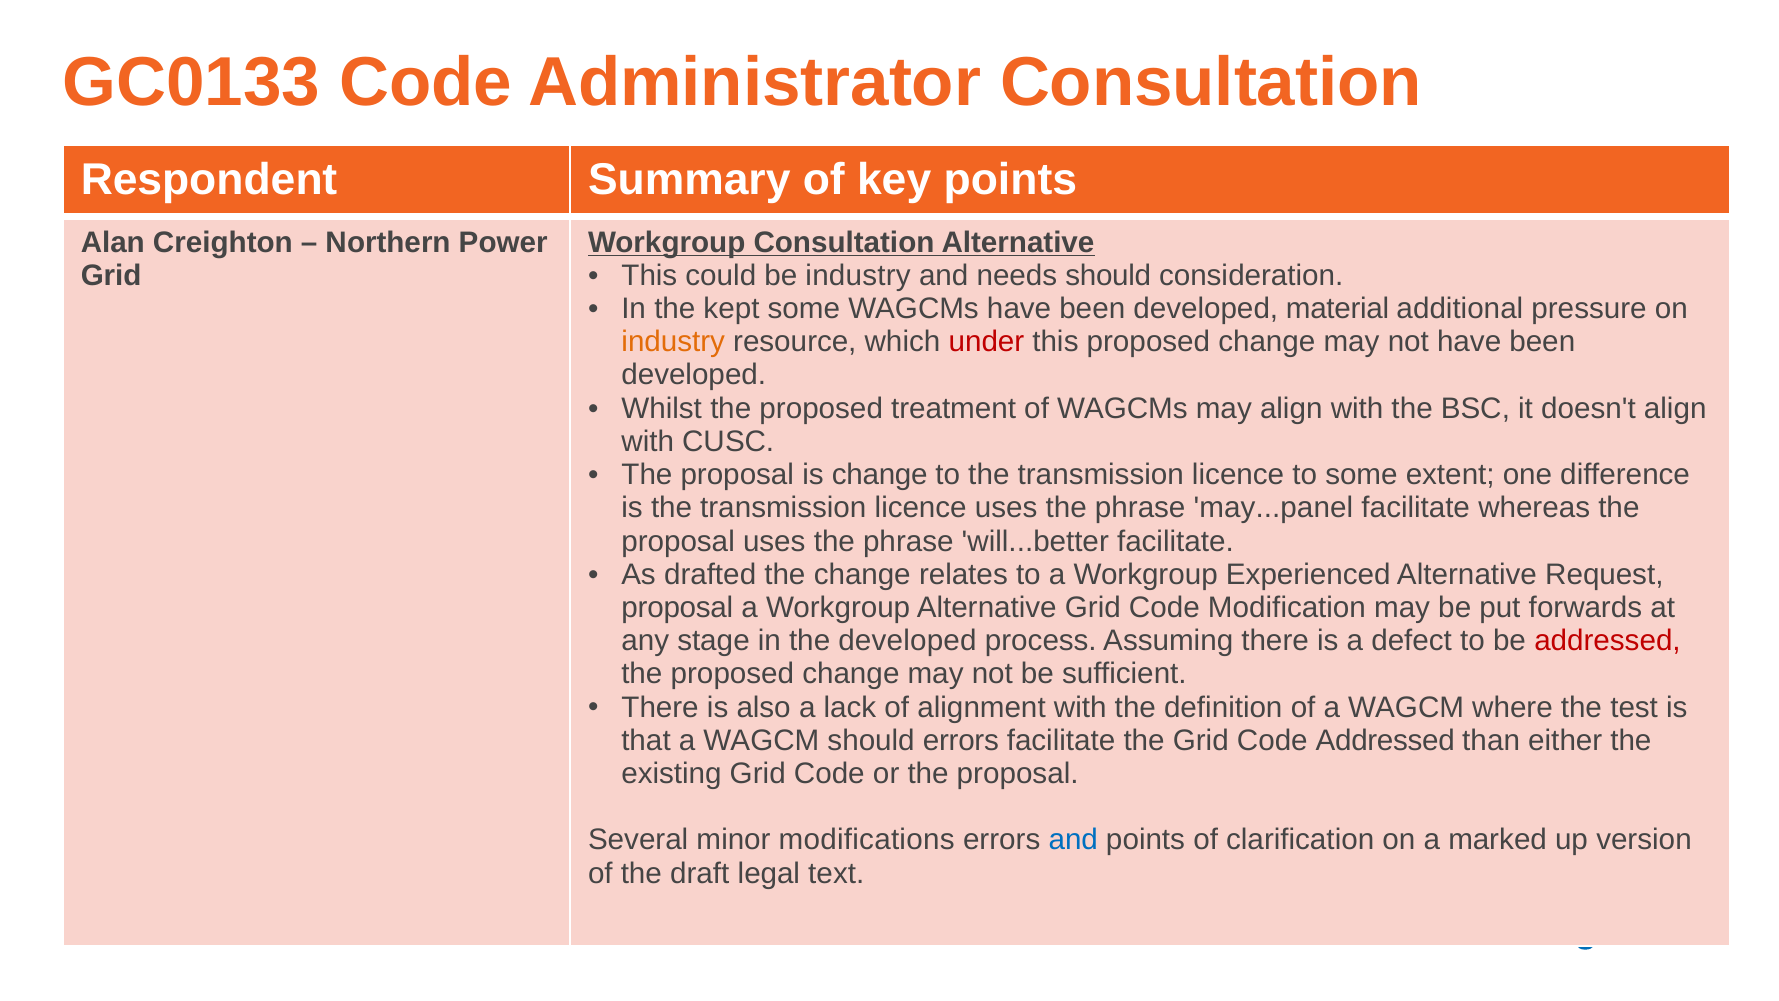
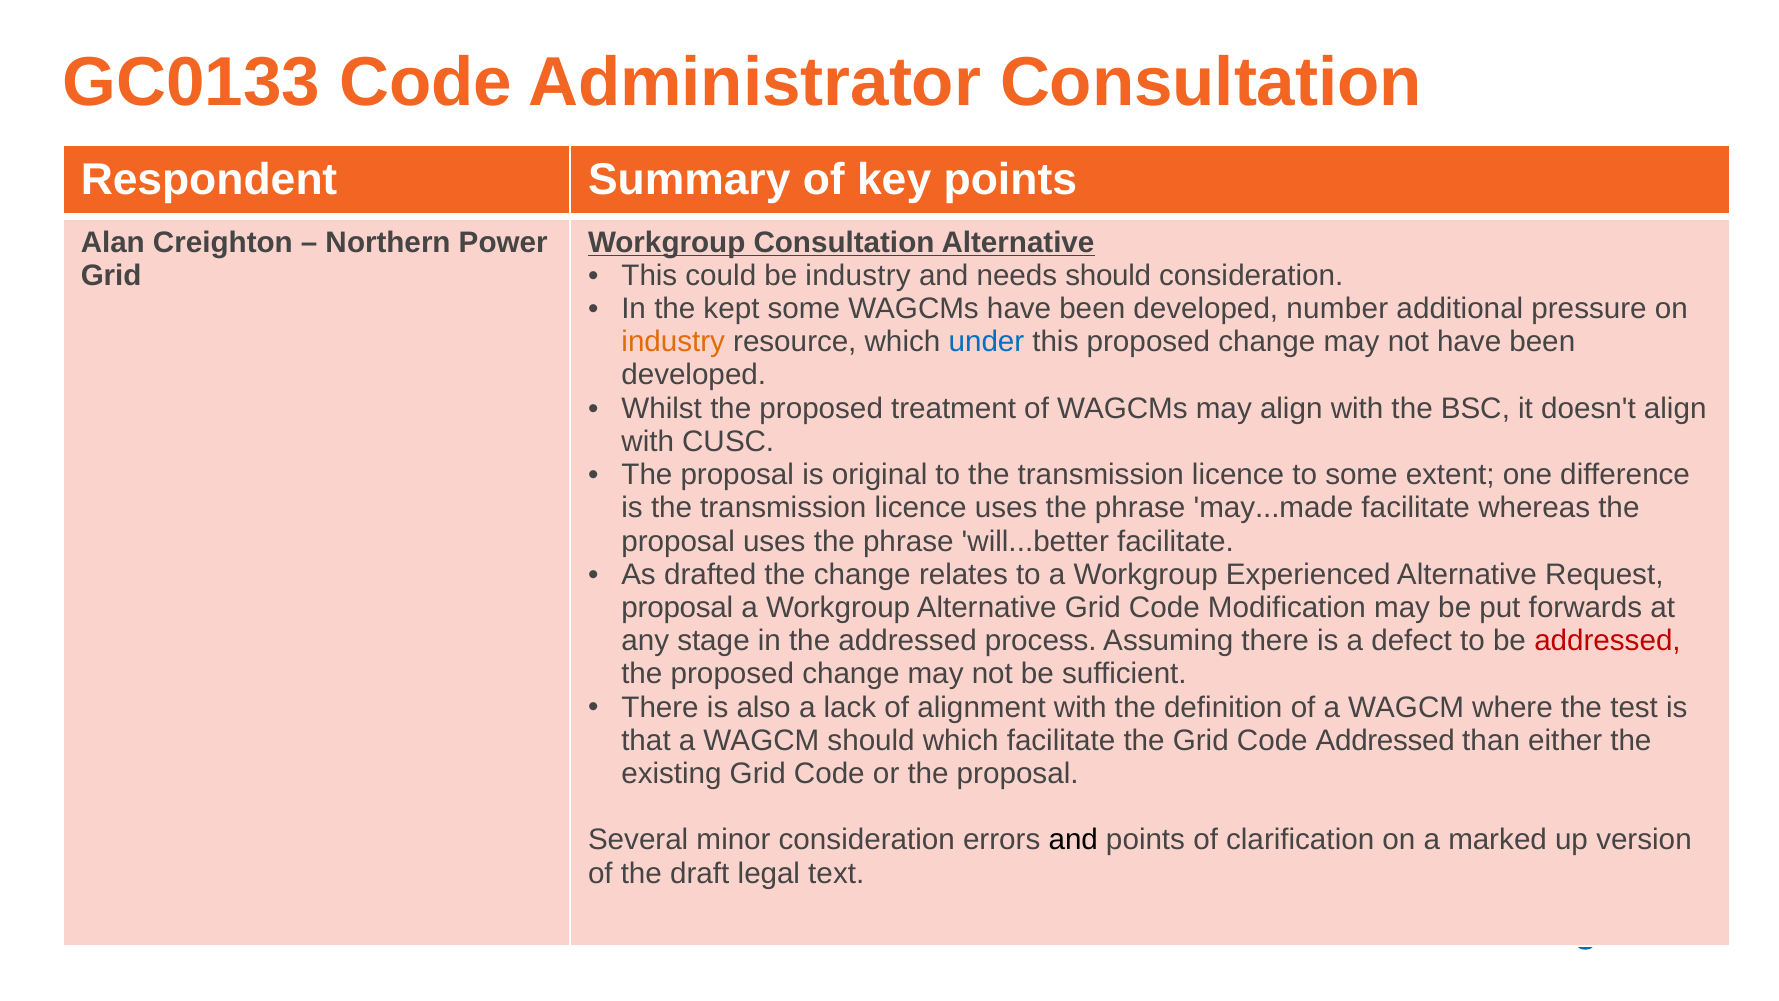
material: material -> number
under colour: red -> blue
is change: change -> original
may...panel: may...panel -> may...made
the developed: developed -> addressed
should errors: errors -> which
minor modifications: modifications -> consideration
and at (1073, 840) colour: blue -> black
